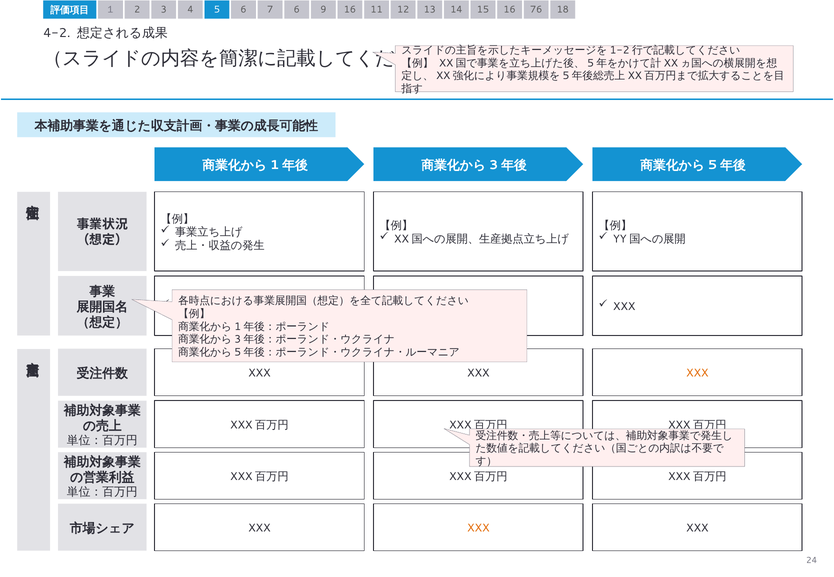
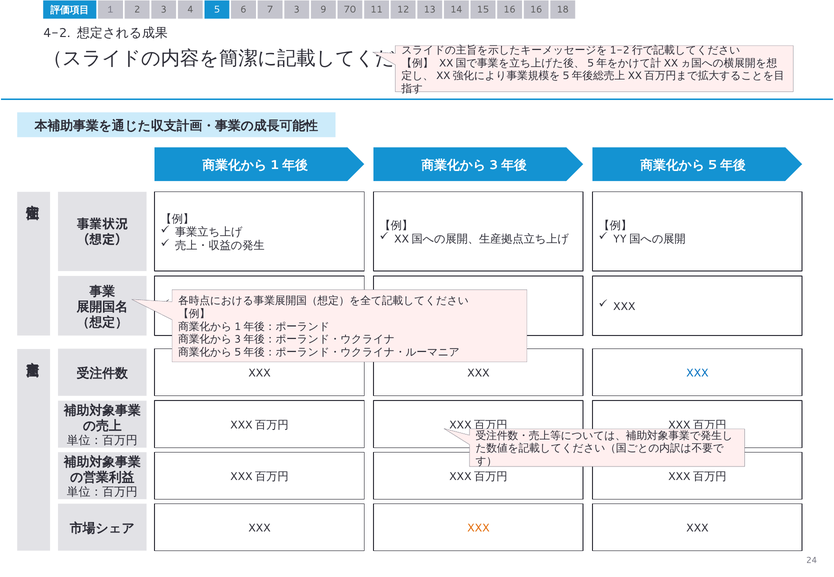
7 6: 6 -> 3
9 16: 16 -> 70
16 76: 76 -> 16
XXX at (697, 373) colour: orange -> blue
